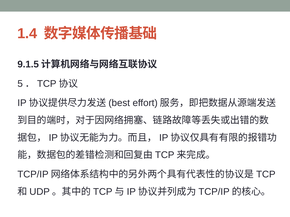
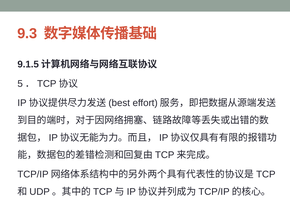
1.4: 1.4 -> 9.3
